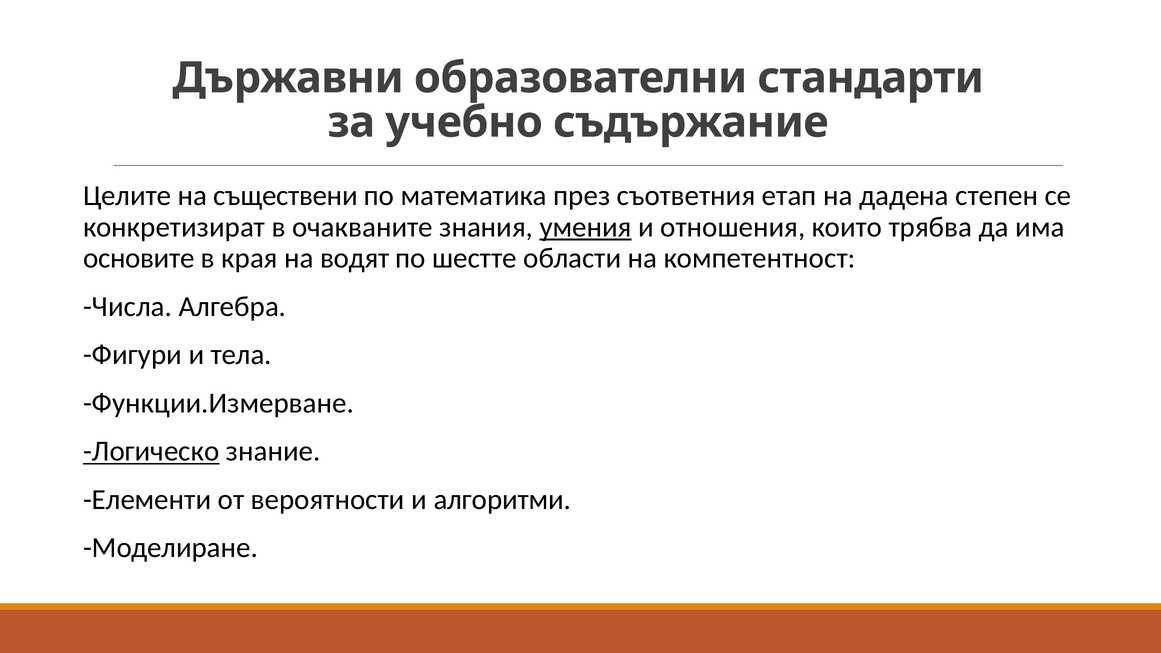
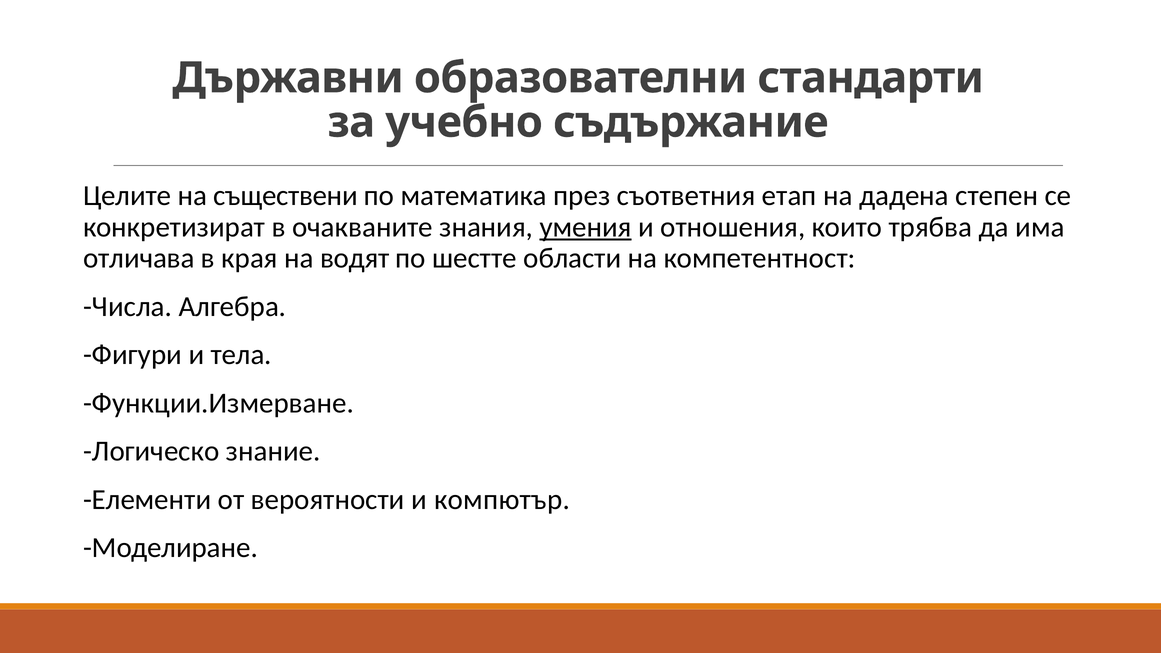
основите: основите -> отличава
Логическо underline: present -> none
алгоритми: алгоритми -> компютър
